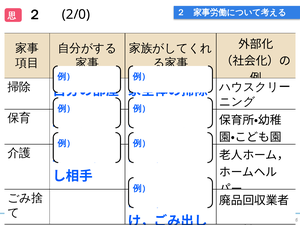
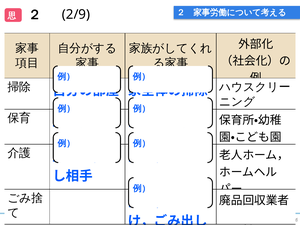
2/0: 2/0 -> 2/9
